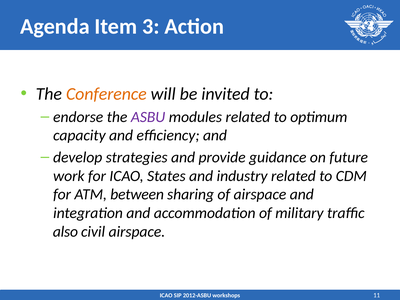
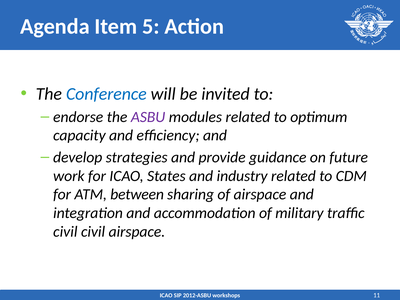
3: 3 -> 5
Conference colour: orange -> blue
also at (65, 232): also -> civil
